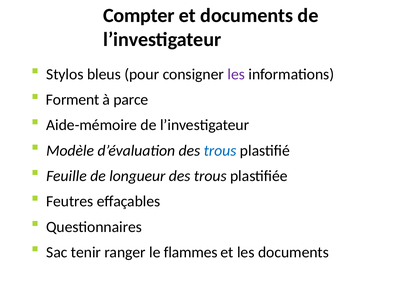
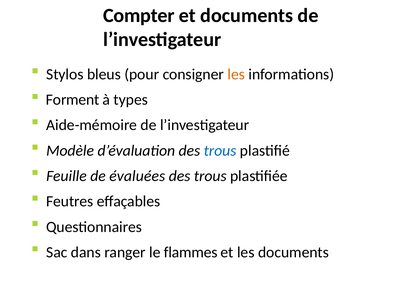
les at (236, 74) colour: purple -> orange
parce: parce -> types
longueur: longueur -> évaluées
tenir: tenir -> dans
